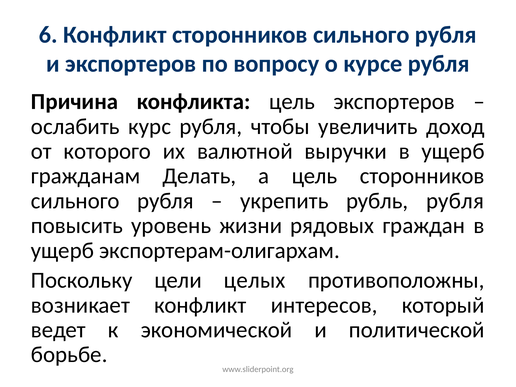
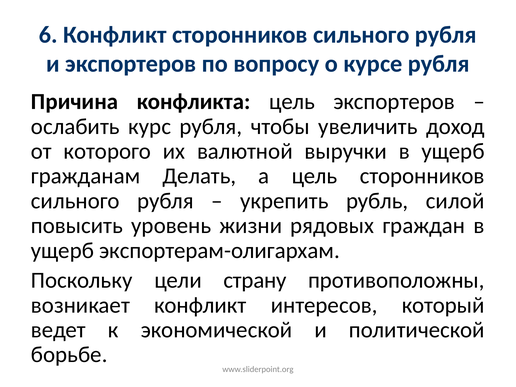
рубль рубля: рубля -> силой
целых: целых -> страну
